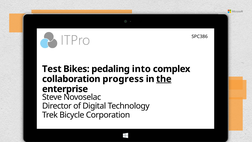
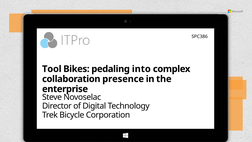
Test: Test -> Tool
progress: progress -> presence
the underline: present -> none
